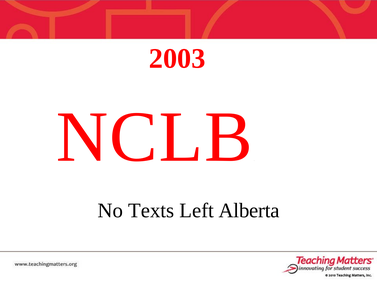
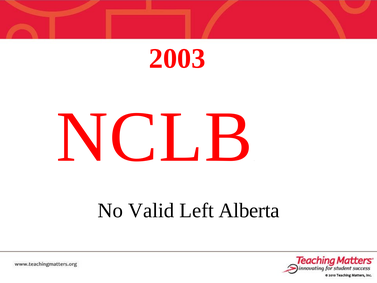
Texts: Texts -> Valid
